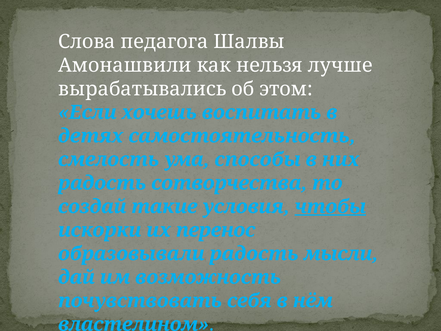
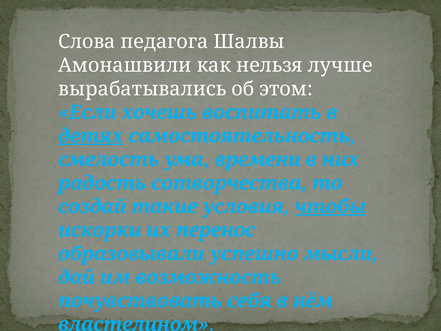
детях underline: none -> present
способы: способы -> времени
образовывали радость: радость -> успешно
